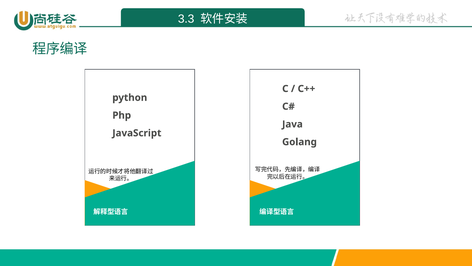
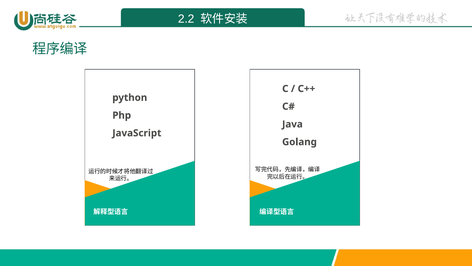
3.3: 3.3 -> 2.2
